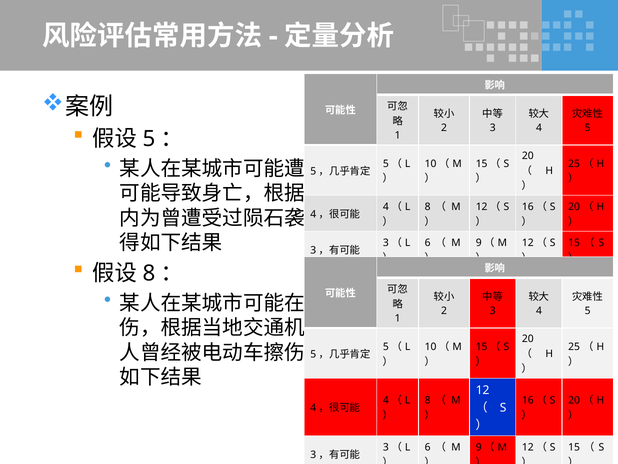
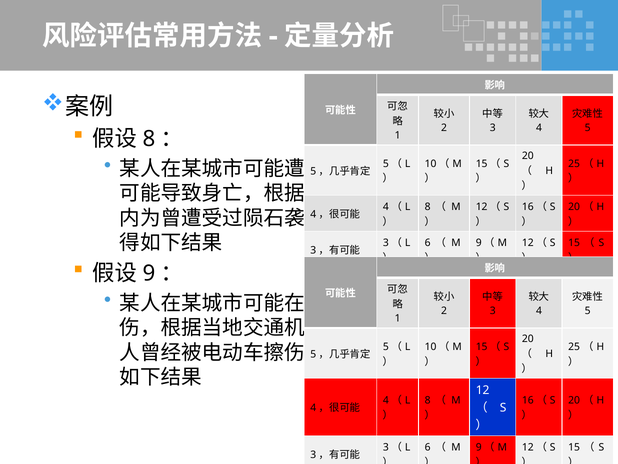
5 at (149, 139): 5 -> 8
8 at (149, 273): 8 -> 9
